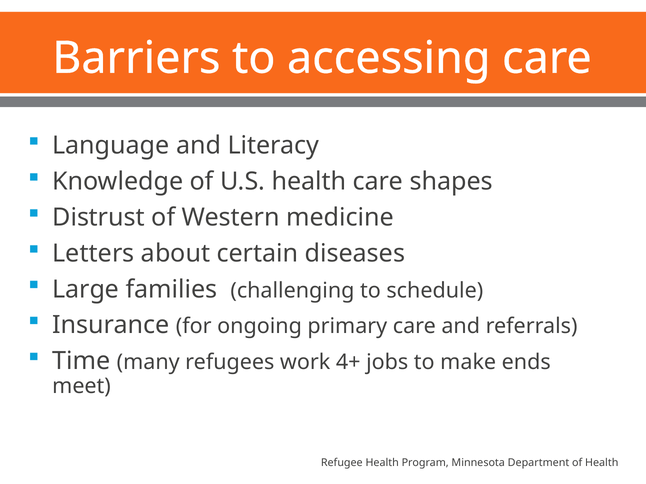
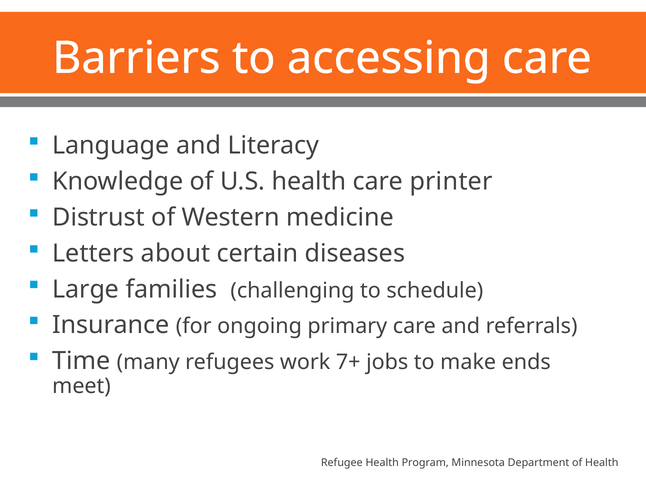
shapes: shapes -> printer
4+: 4+ -> 7+
